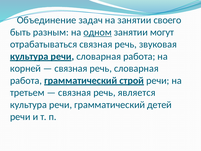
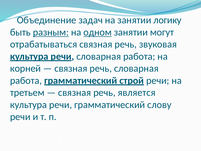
своего: своего -> логику
разным underline: none -> present
детей: детей -> слову
